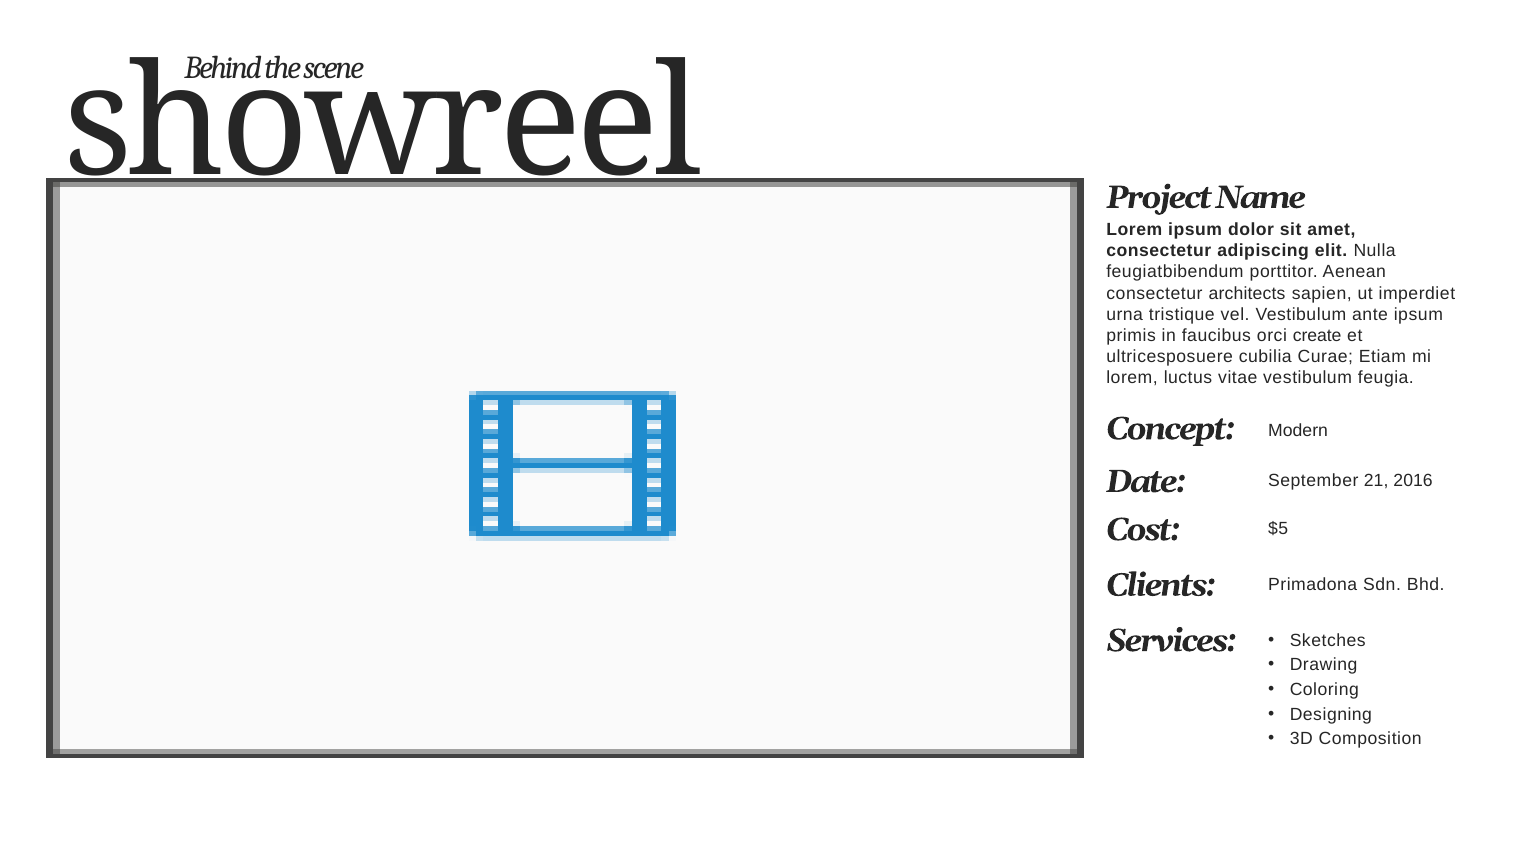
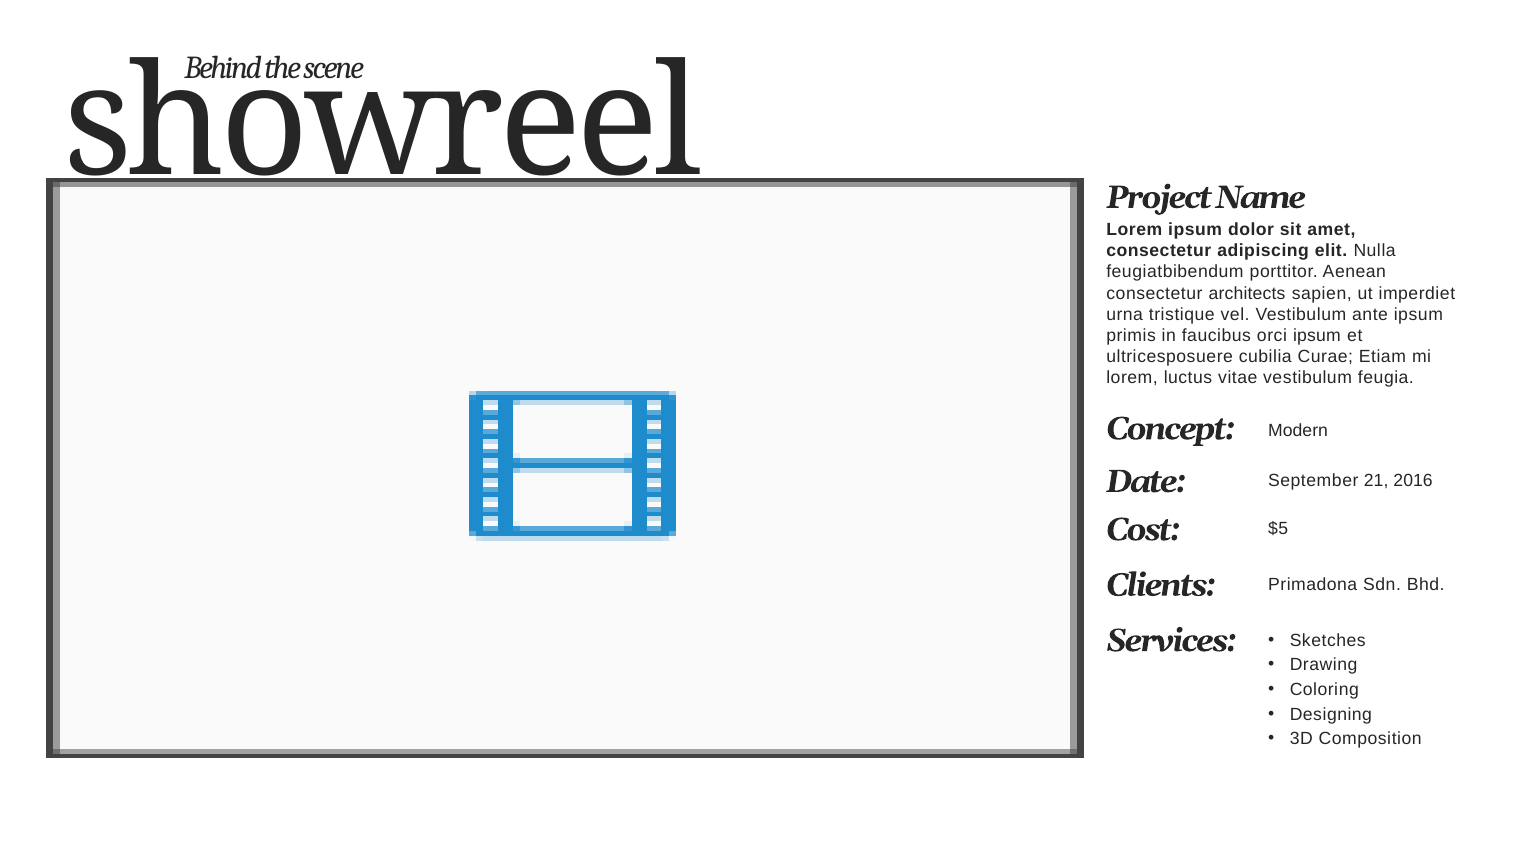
orci create: create -> ipsum
